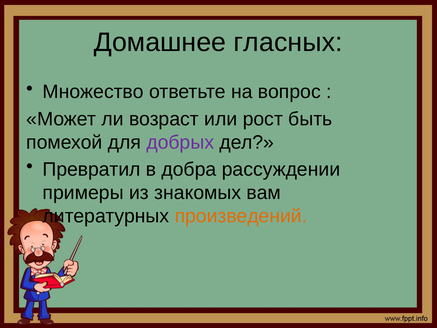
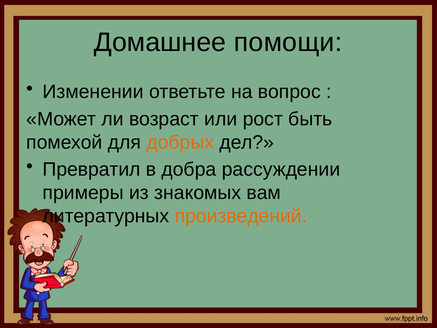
гласных: гласных -> помощи
Множество: Множество -> Изменении
добрых colour: purple -> orange
